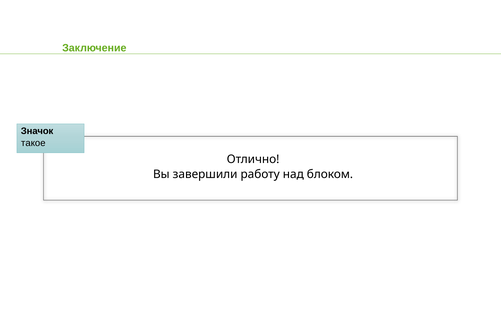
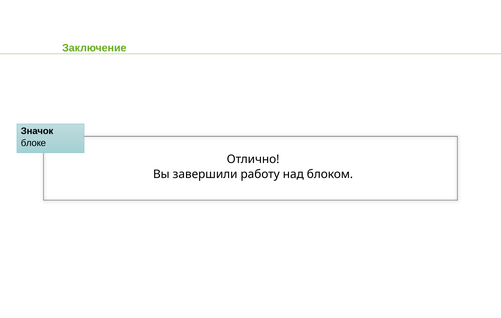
такое: такое -> блоке
